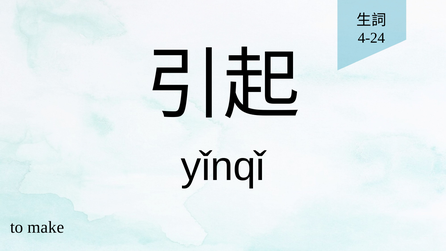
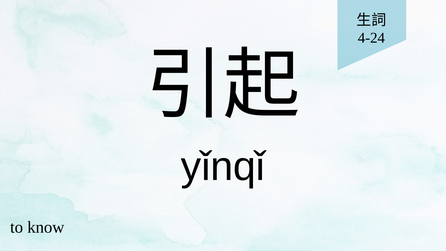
make: make -> know
